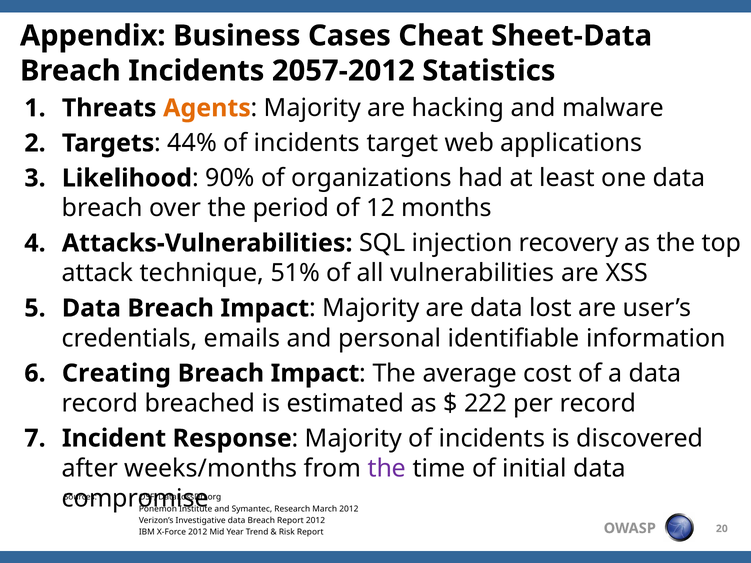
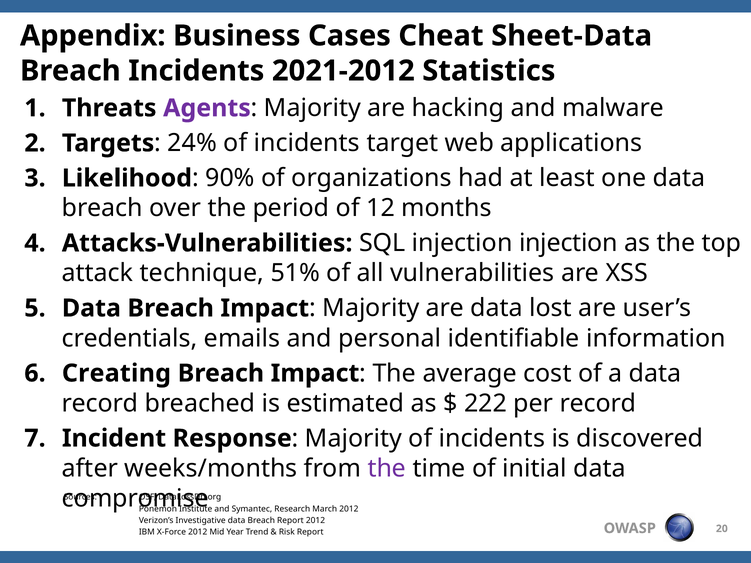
2057-2012: 2057-2012 -> 2021-2012
Agents colour: orange -> purple
44%: 44% -> 24%
injection recovery: recovery -> injection
